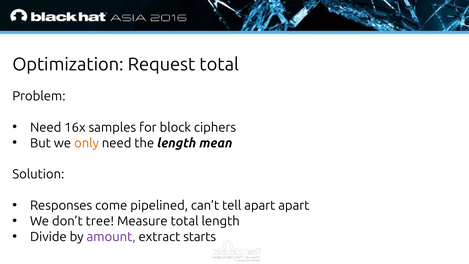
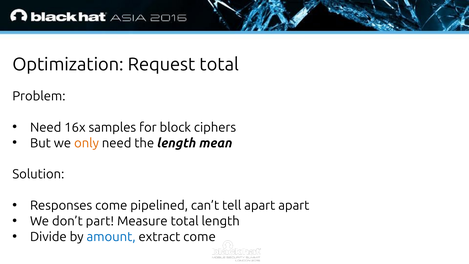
tree: tree -> part
amount colour: purple -> blue
extract starts: starts -> come
